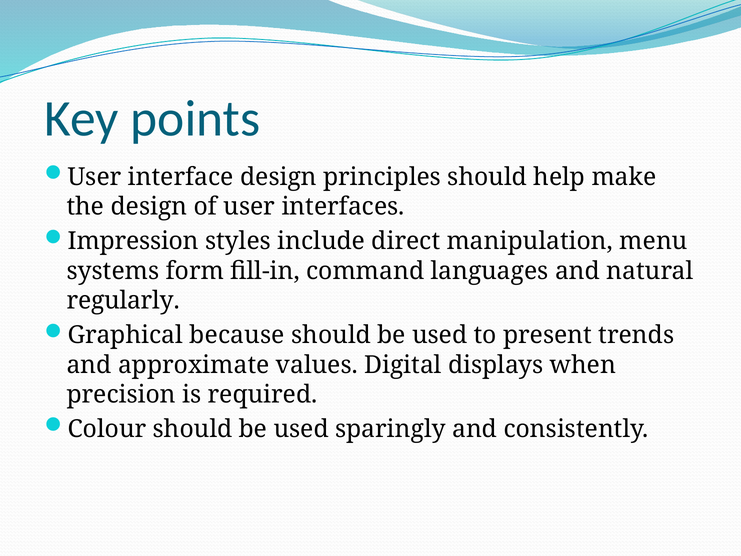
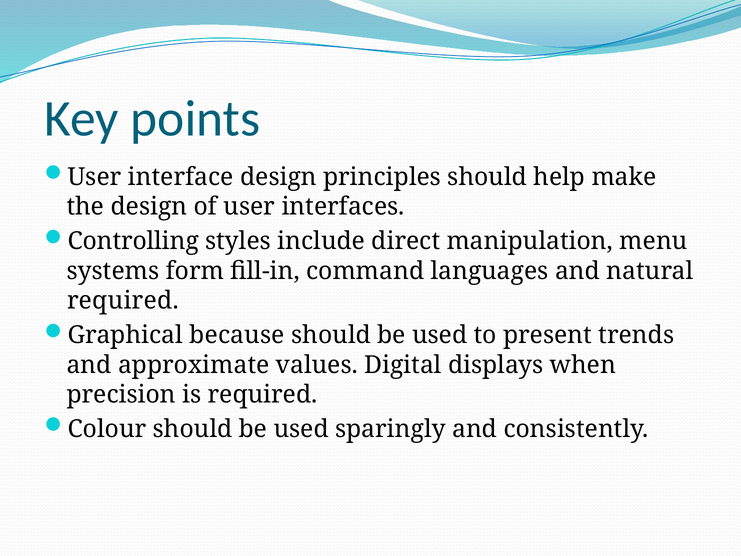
Impression: Impression -> Controlling
regularly at (123, 300): regularly -> required
